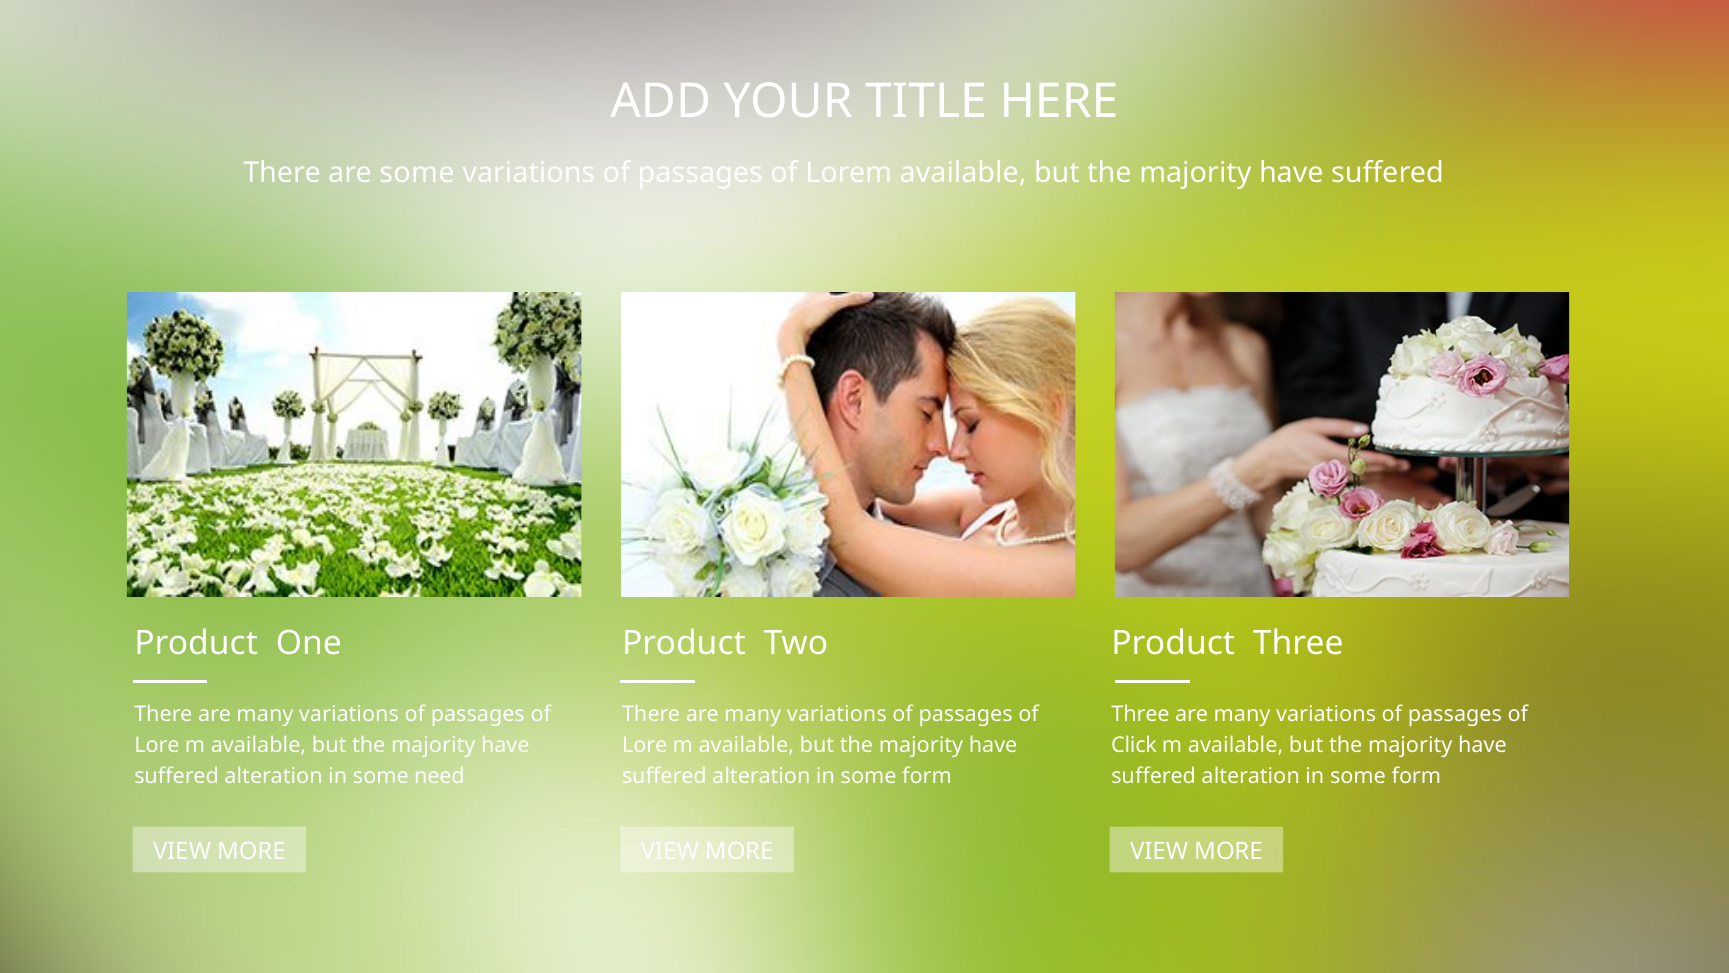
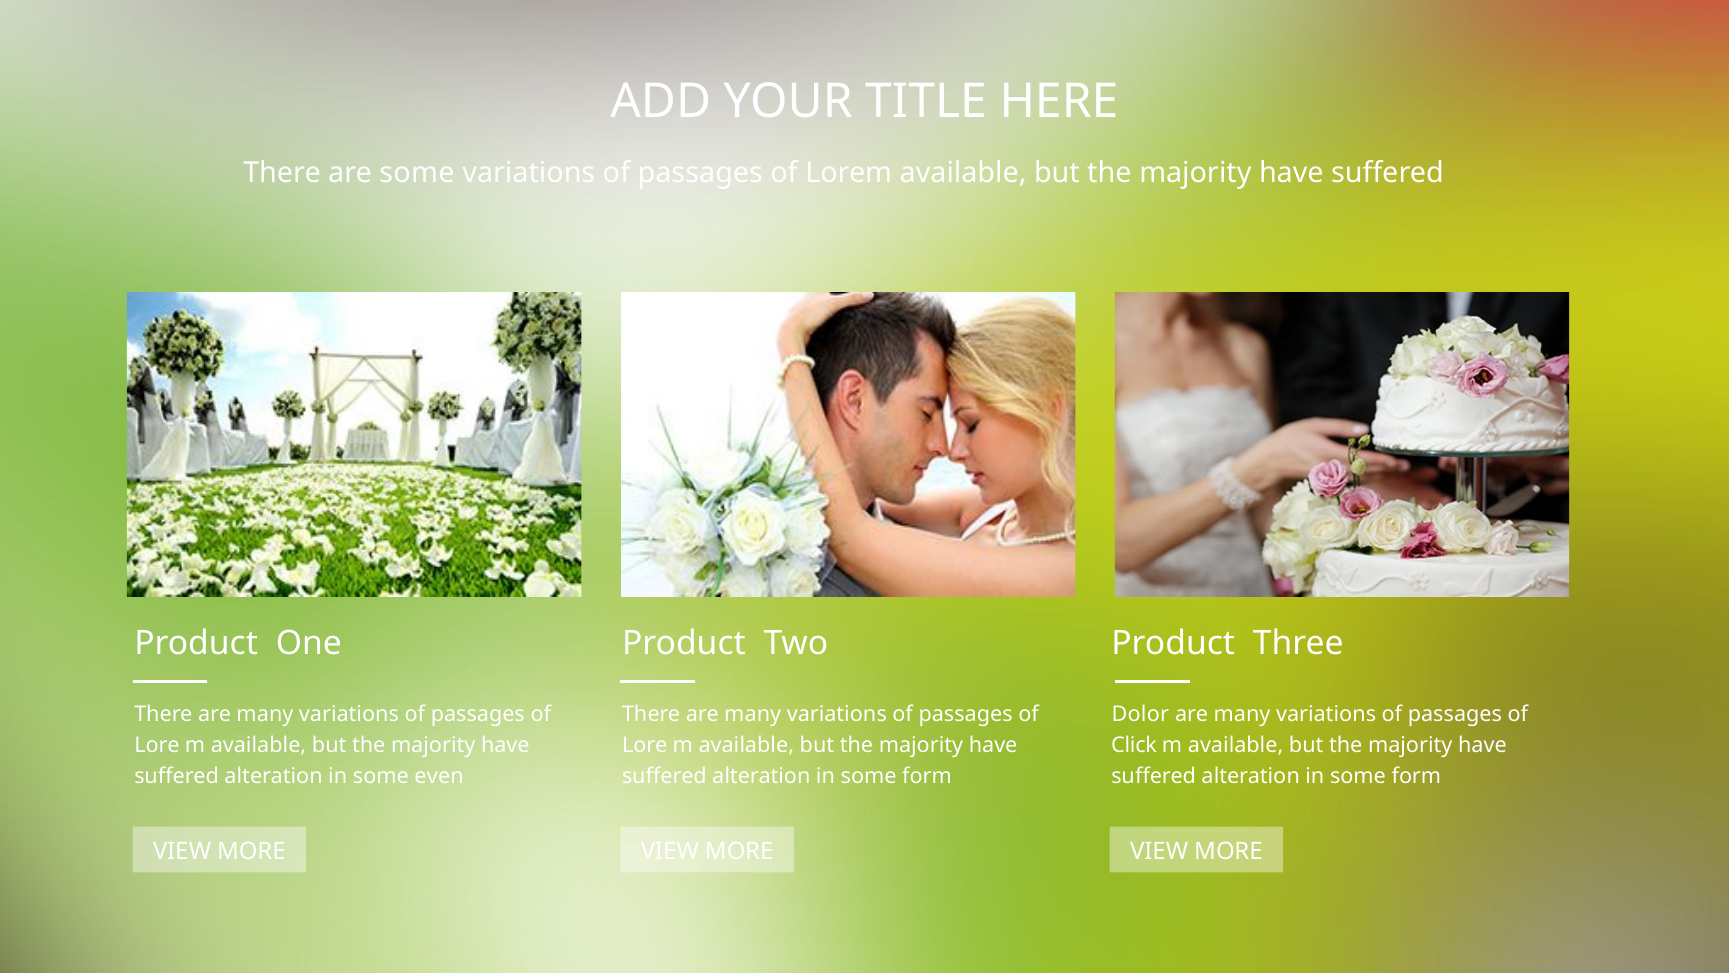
Three at (1140, 714): Three -> Dolor
need: need -> even
